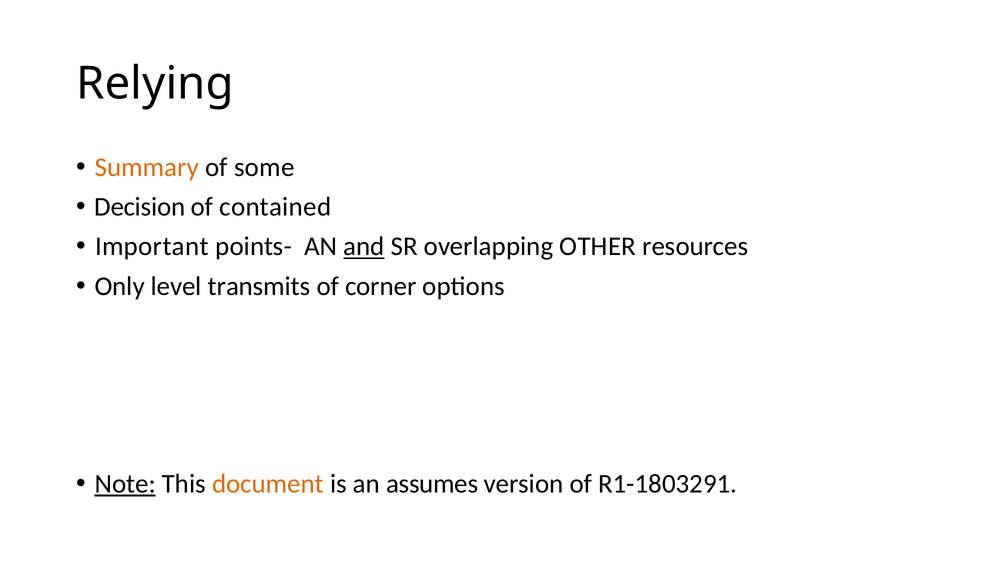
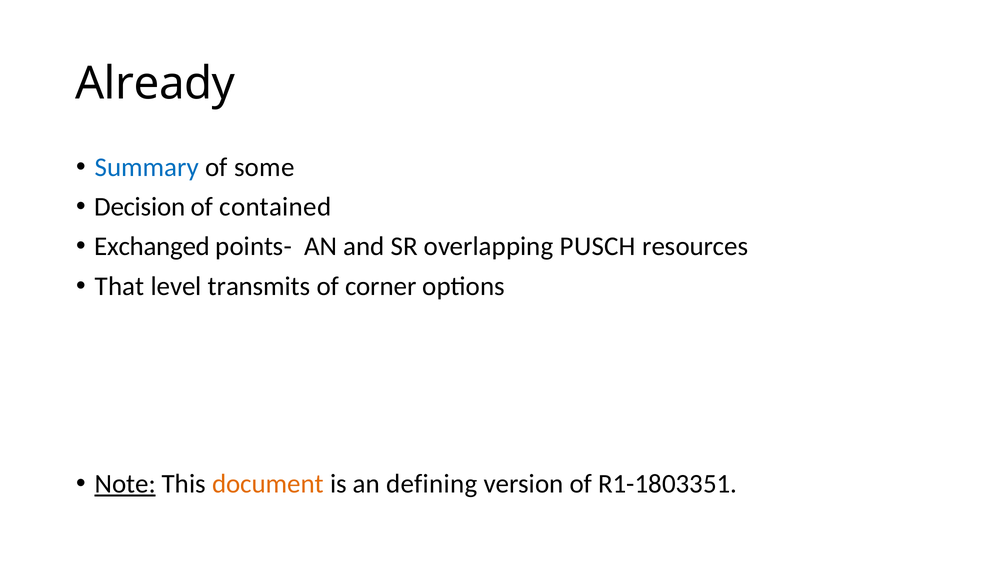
Relying: Relying -> Already
Summary colour: orange -> blue
Important: Important -> Exchanged
and underline: present -> none
OTHER: OTHER -> PUSCH
Only: Only -> That
assumes: assumes -> defining
R1-1803291: R1-1803291 -> R1-1803351
